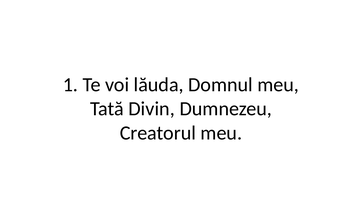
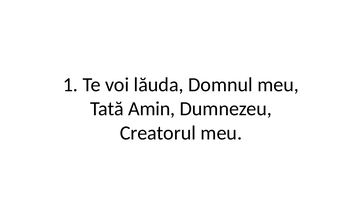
Divin: Divin -> Amin
